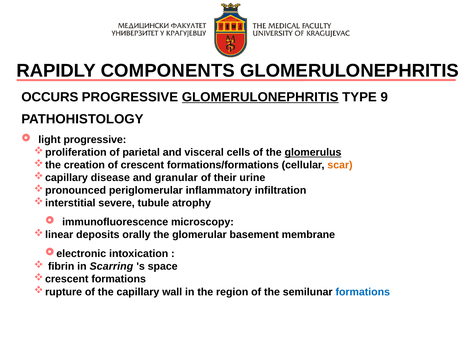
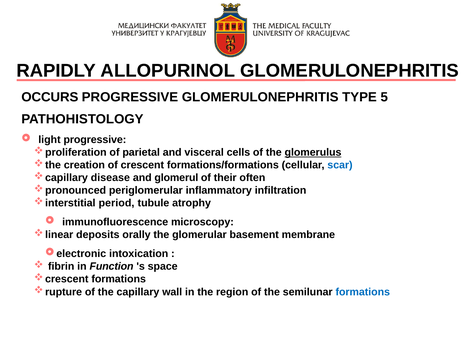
COMPONENTS: COMPONENTS -> ALLOPURINOL
GLOMERULONEPHRITIS at (260, 97) underline: present -> none
9: 9 -> 5
scar colour: orange -> blue
granular: granular -> glomerul
urine: urine -> often
severe: severe -> period
Scarring: Scarring -> Function
